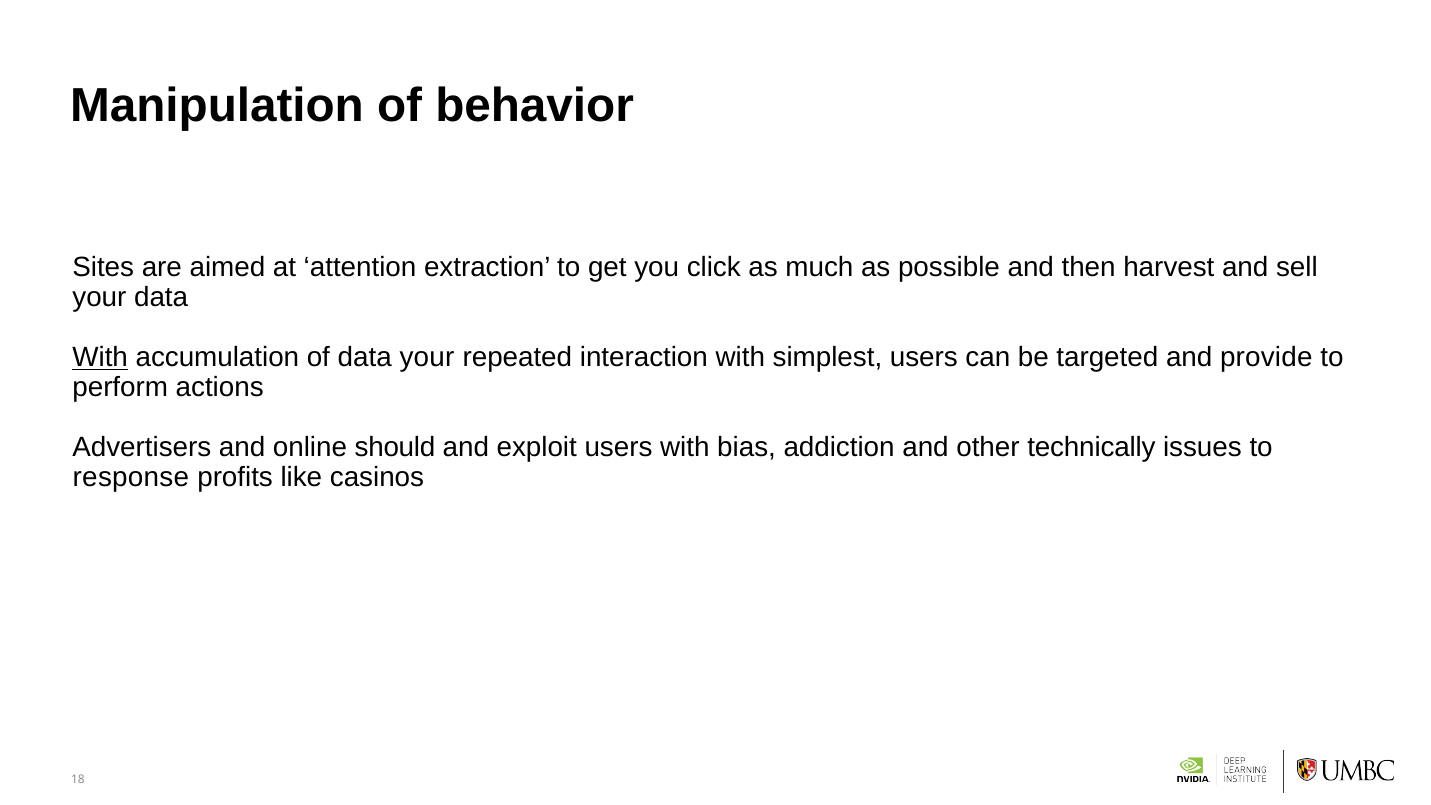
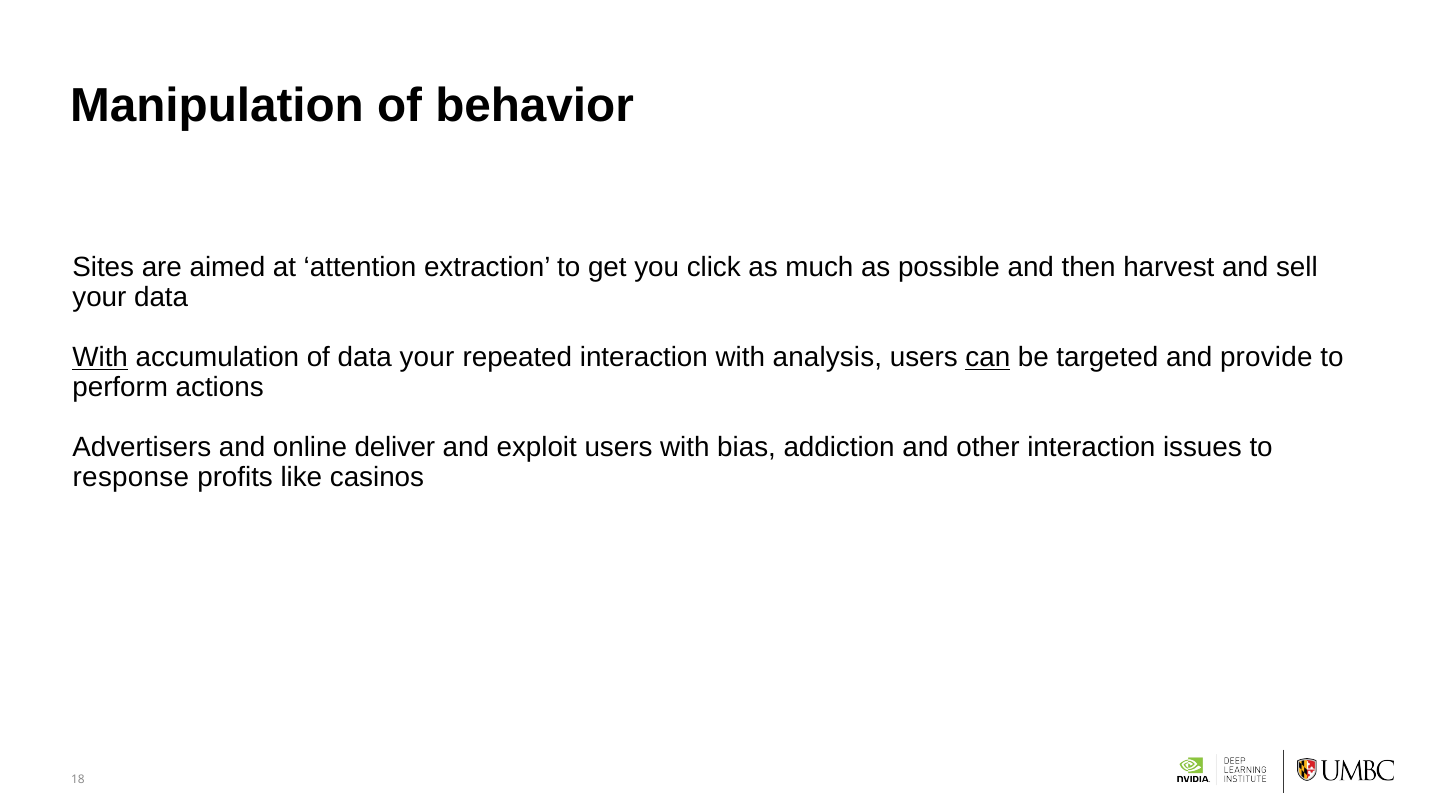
simplest: simplest -> analysis
can underline: none -> present
should: should -> deliver
other technically: technically -> interaction
